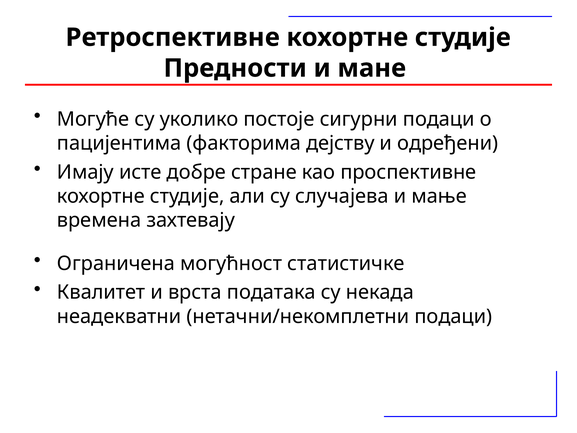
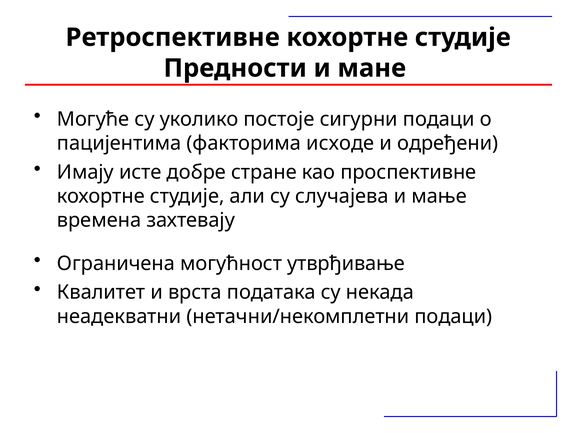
дејству: дејству -> исходе
статистичке: статистичке -> утврђивање
